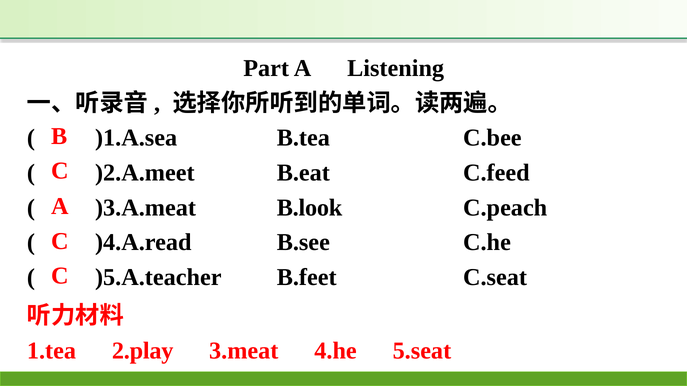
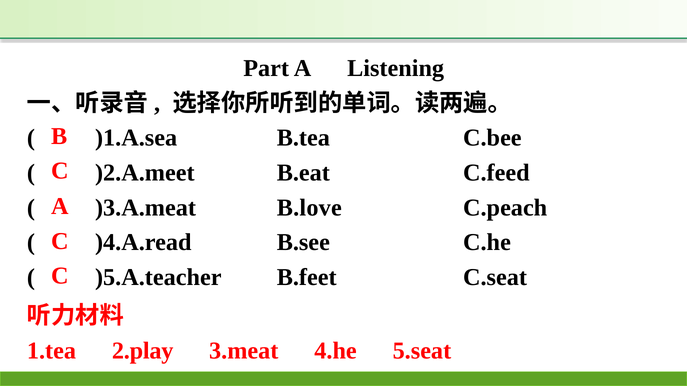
B.look: B.look -> B.love
